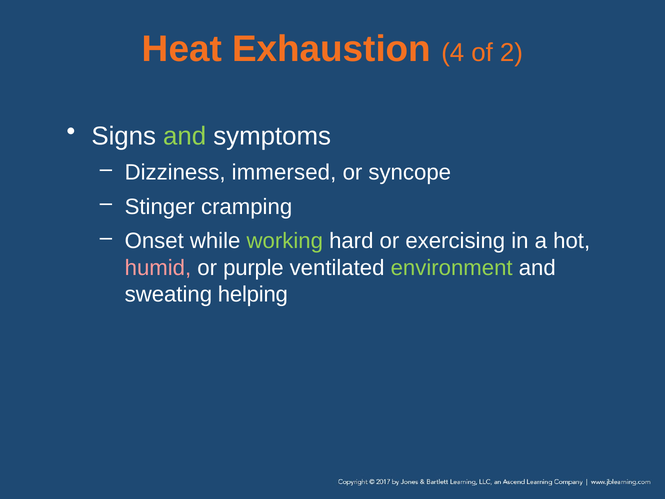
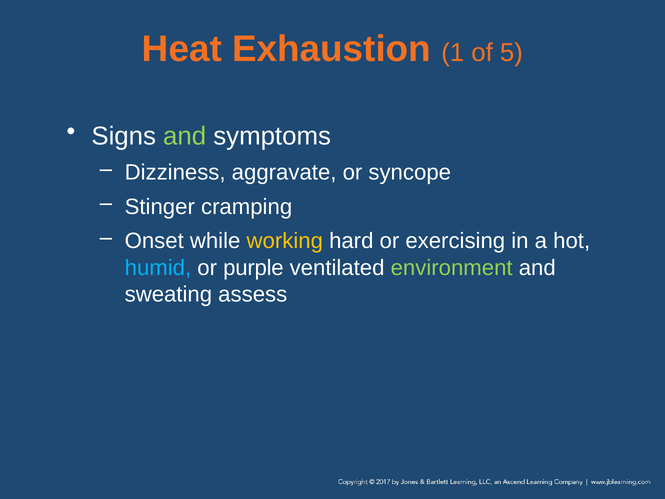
4: 4 -> 1
2: 2 -> 5
immersed: immersed -> aggravate
working colour: light green -> yellow
humid colour: pink -> light blue
helping: helping -> assess
